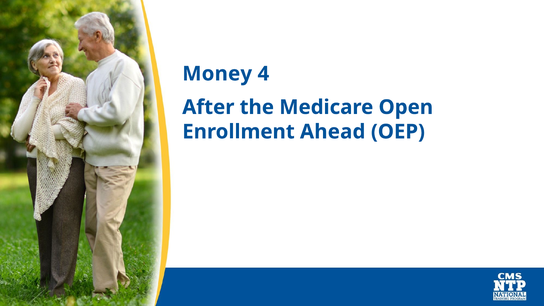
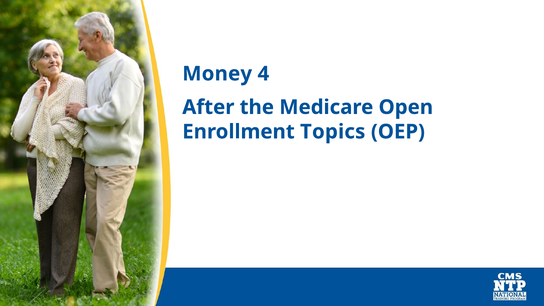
Ahead: Ahead -> Topics
